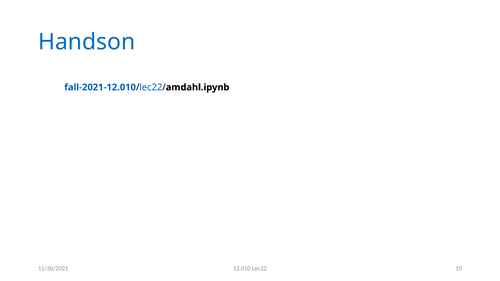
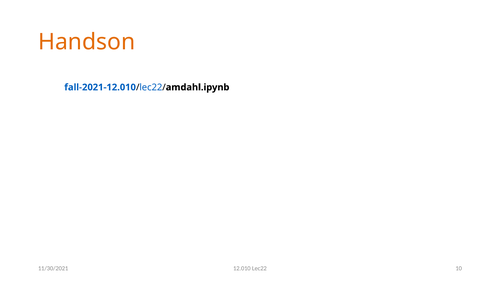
Handson colour: blue -> orange
